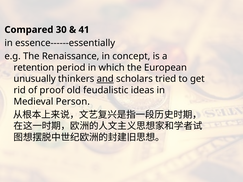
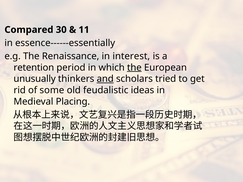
41: 41 -> 11
concept: concept -> interest
the at (134, 68) underline: none -> present
proof: proof -> some
Person: Person -> Placing
